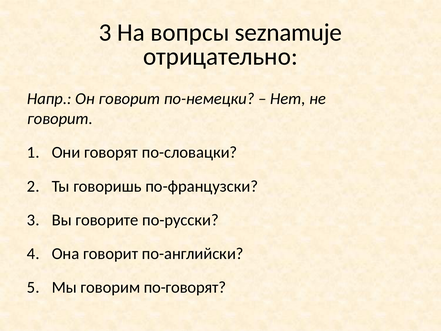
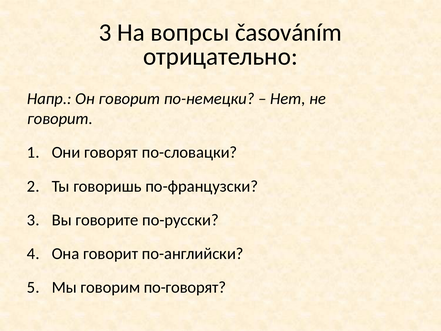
seznamuje: seznamuje -> časováním
